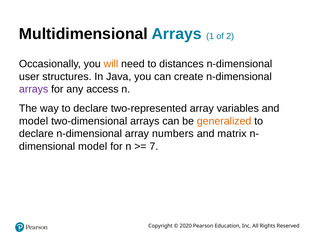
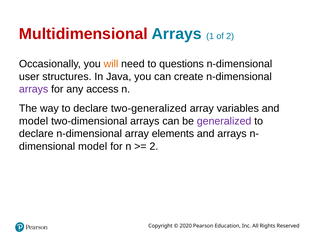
Multidimensional colour: black -> red
distances: distances -> questions
two-represented: two-represented -> two-generalized
generalized colour: orange -> purple
numbers: numbers -> elements
and matrix: matrix -> arrays
7 at (154, 146): 7 -> 2
